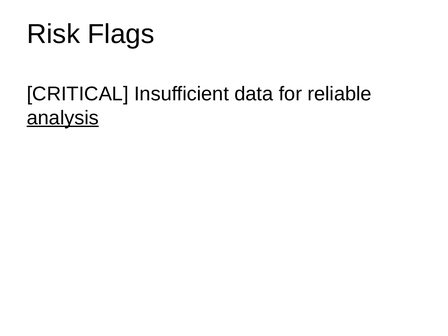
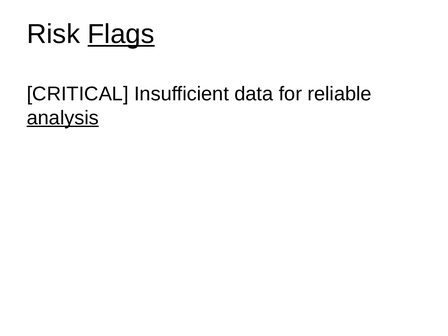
Flags underline: none -> present
